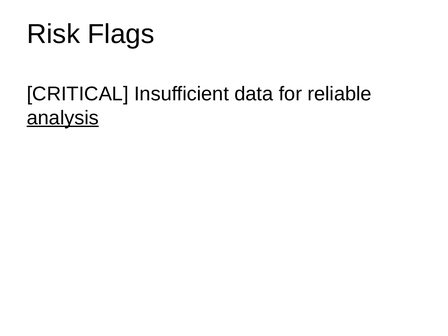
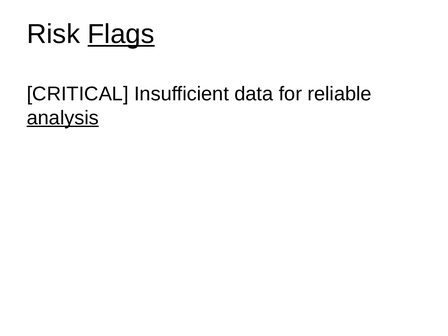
Flags underline: none -> present
